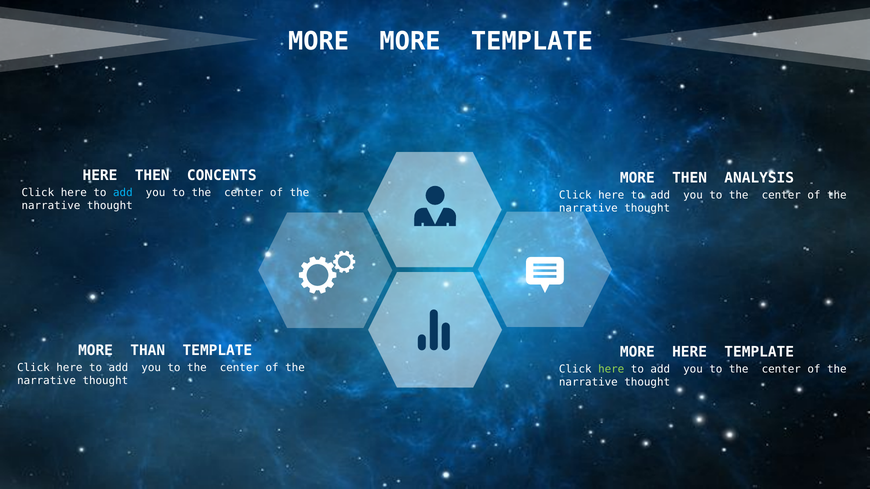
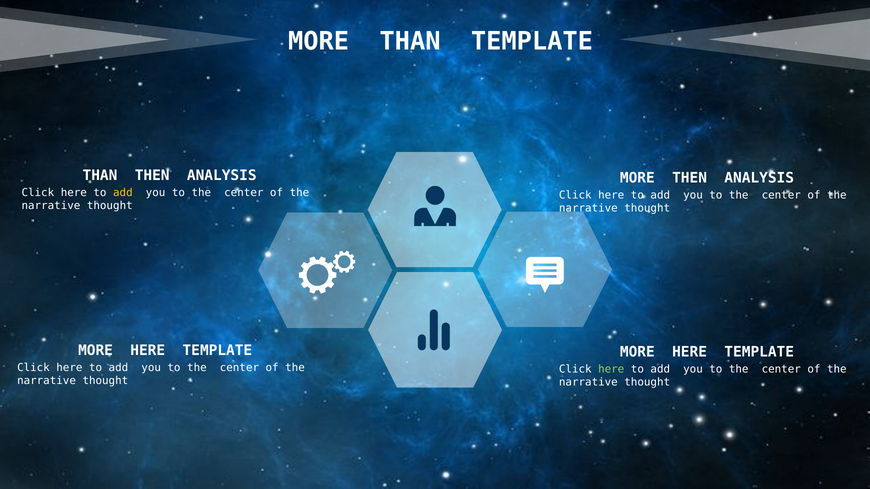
MORE MORE: MORE -> THAN
HERE at (100, 176): HERE -> THAN
CONCENTS at (222, 176): CONCENTS -> ANALYSIS
add at (123, 193) colour: light blue -> yellow
THAN at (148, 351): THAN -> HERE
